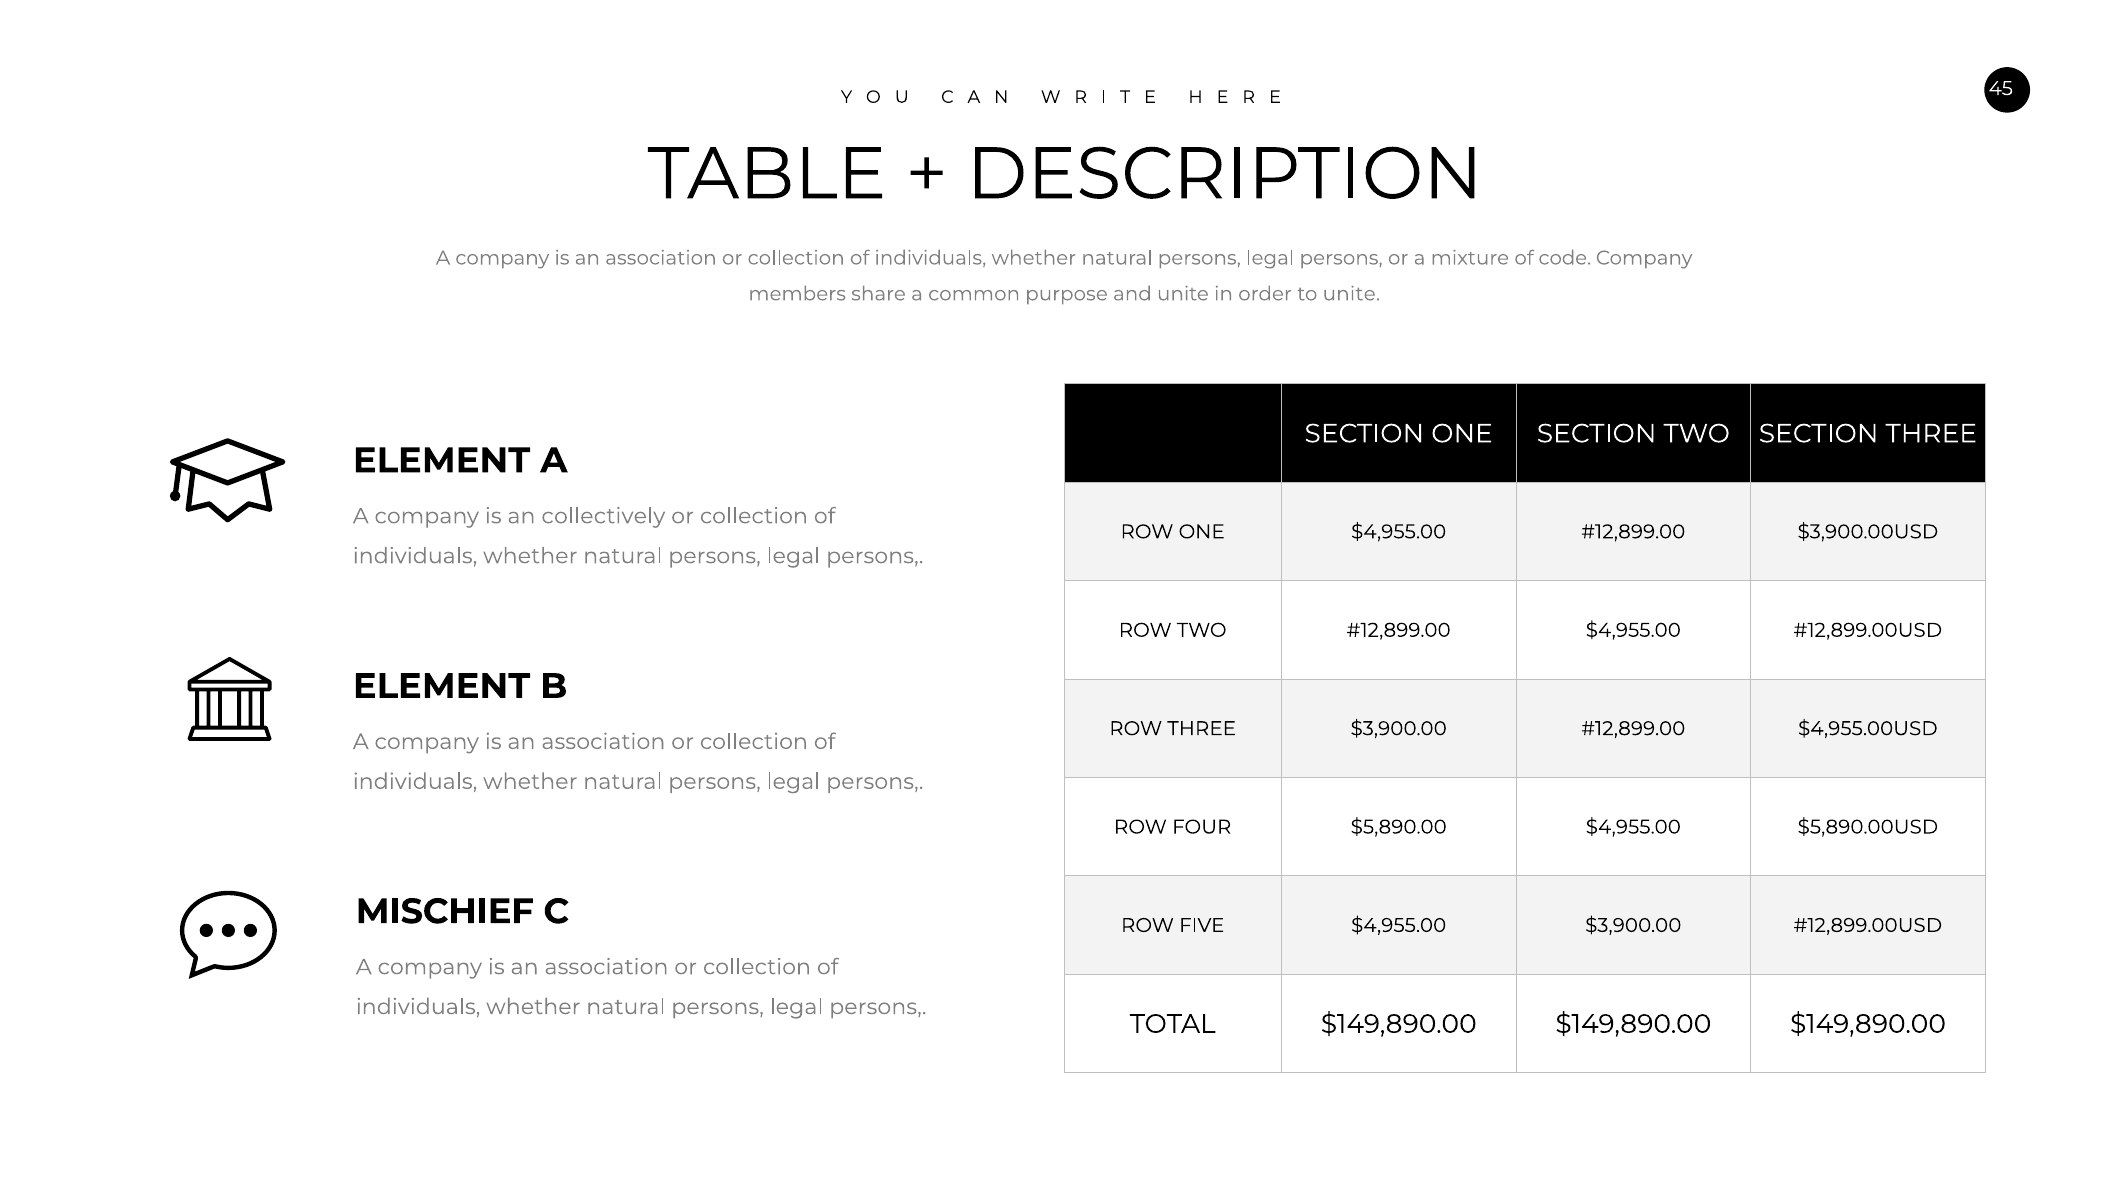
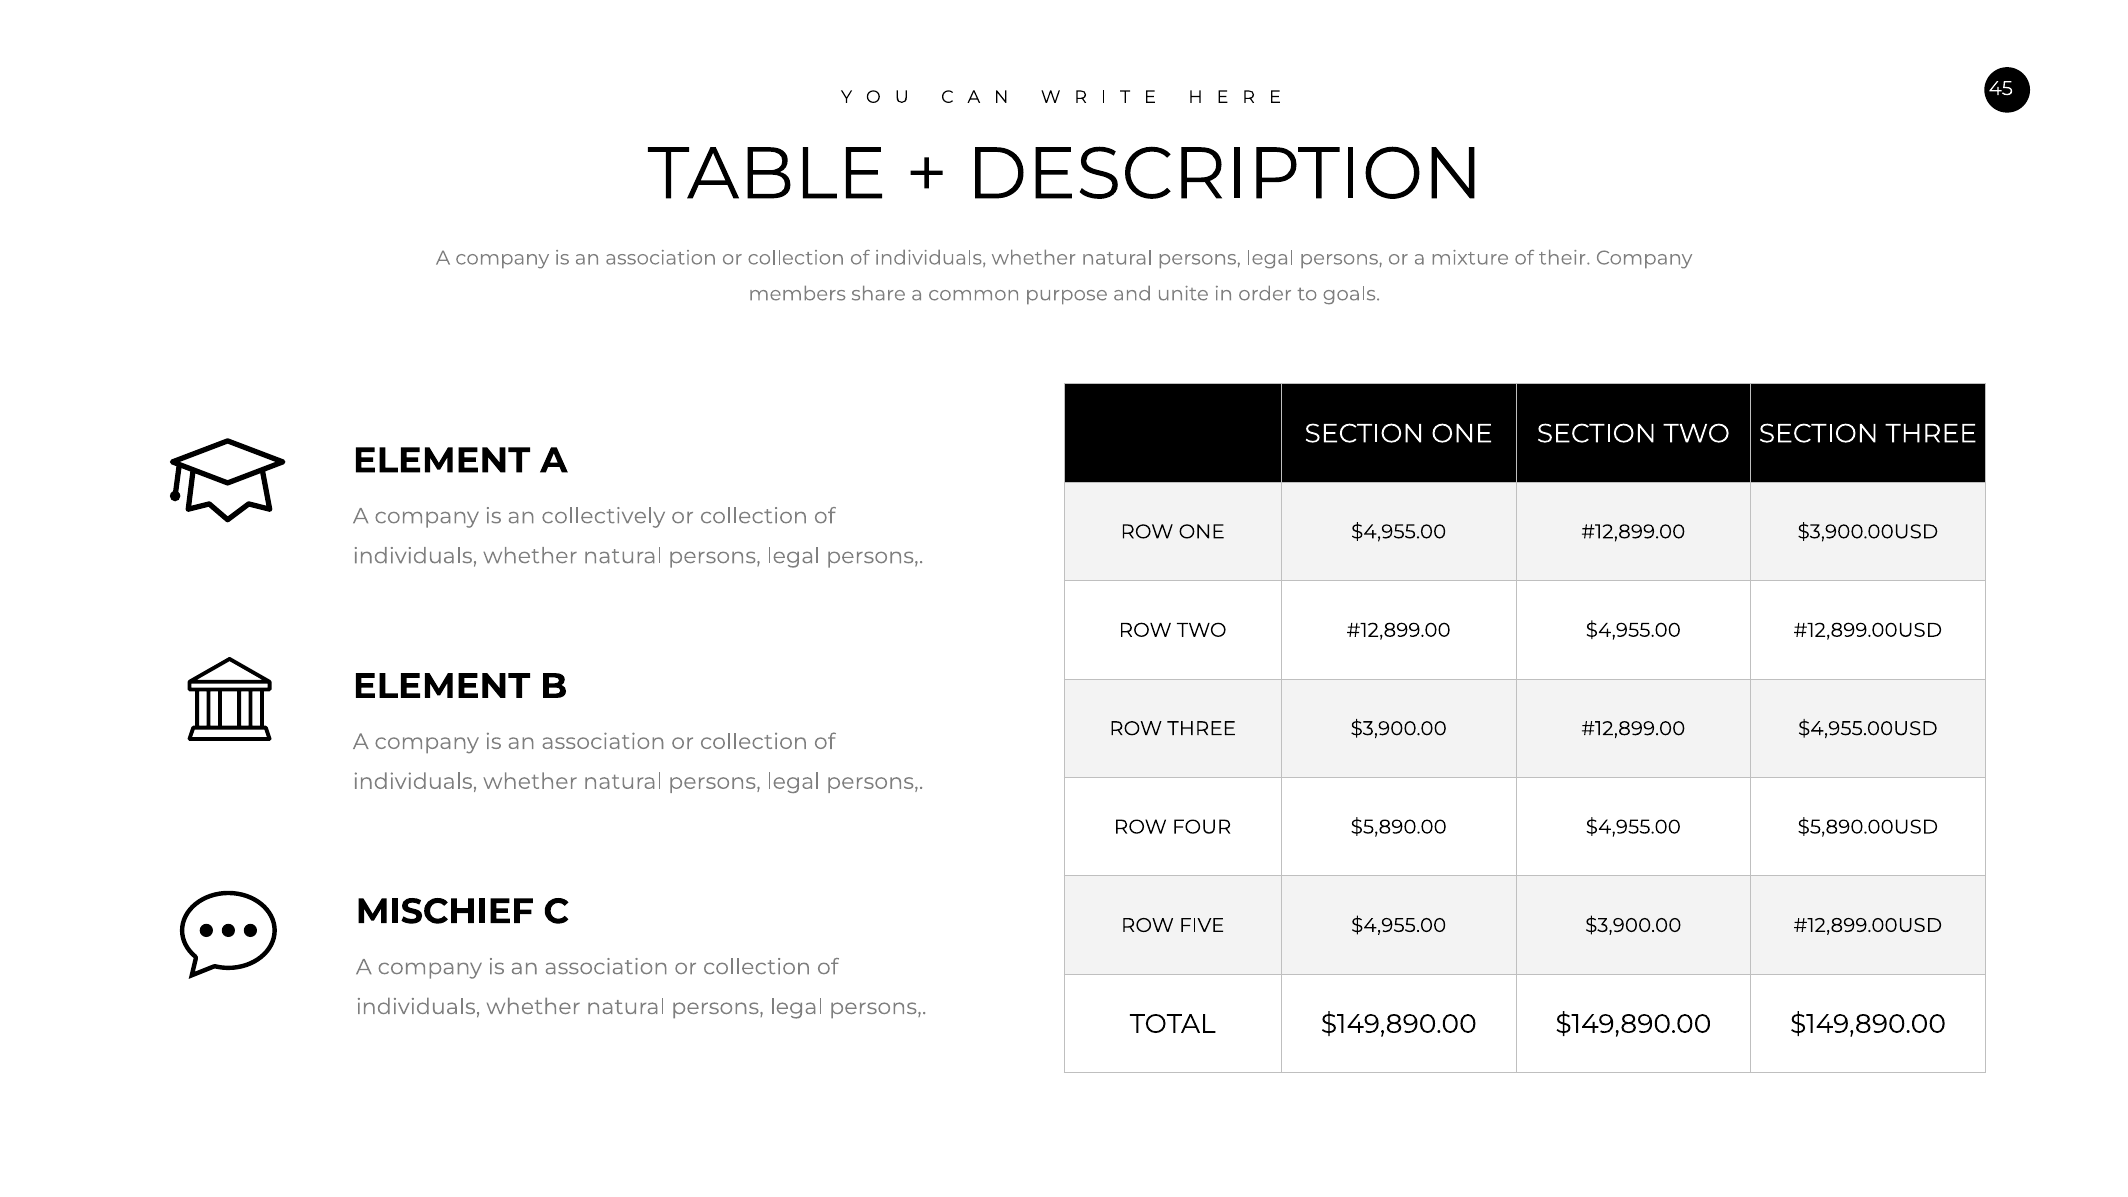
code: code -> their
to unite: unite -> goals
